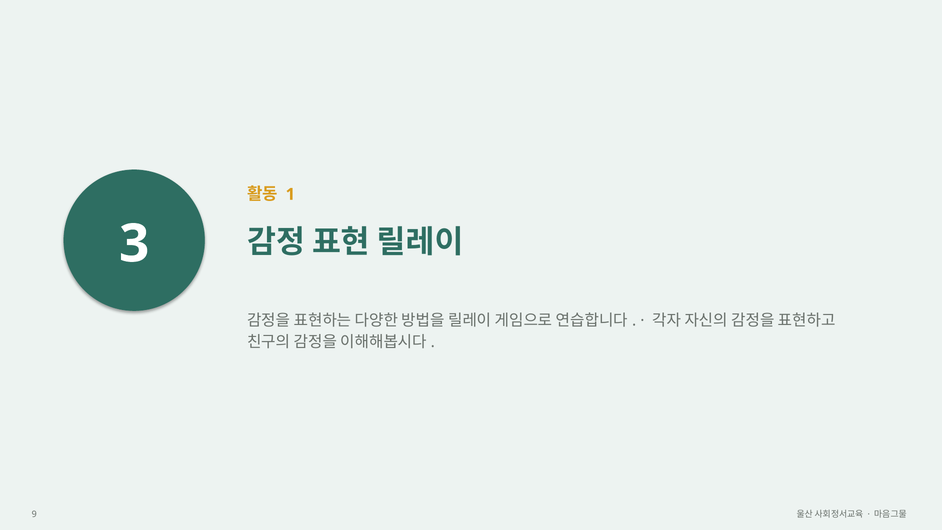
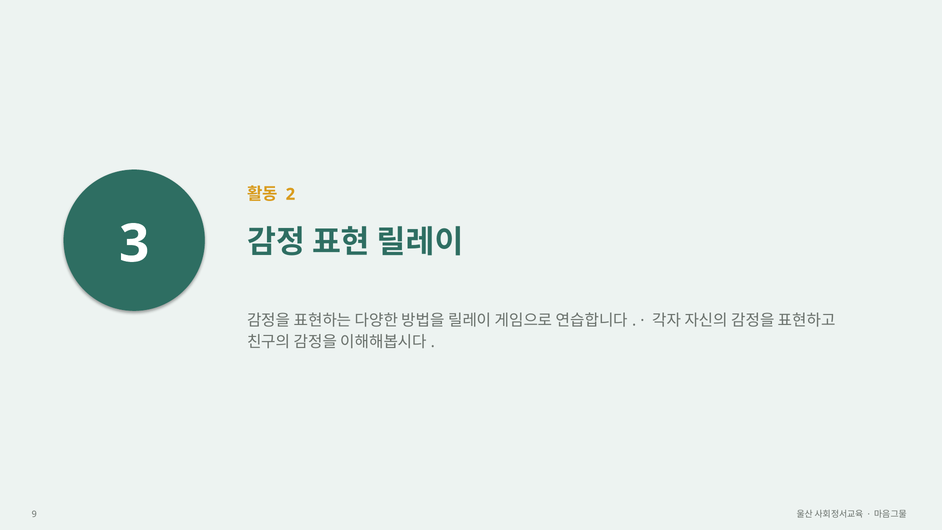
1: 1 -> 2
